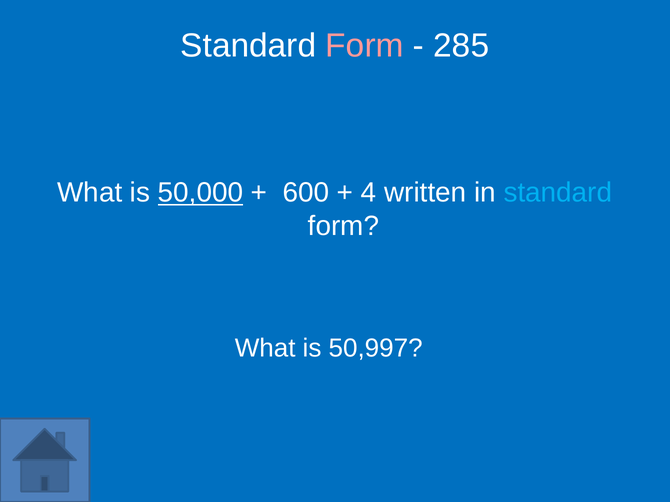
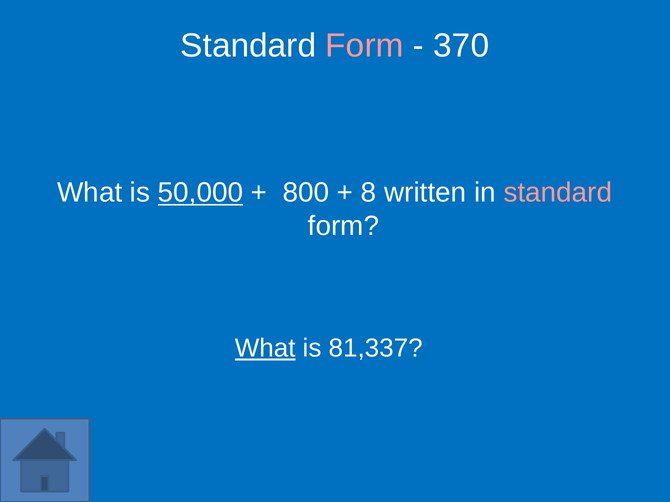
285: 285 -> 370
600: 600 -> 800
4: 4 -> 8
standard at (558, 193) colour: light blue -> pink
What at (265, 349) underline: none -> present
50,997: 50,997 -> 81,337
